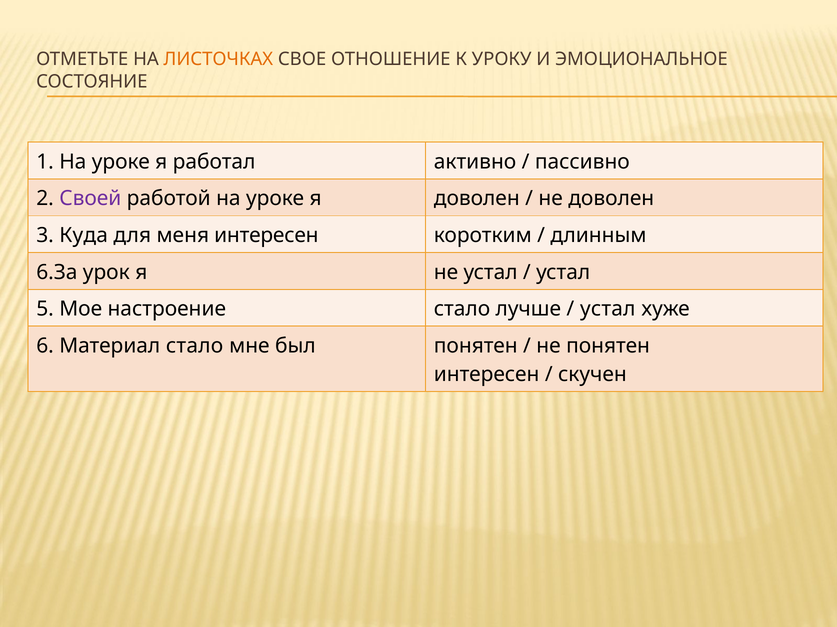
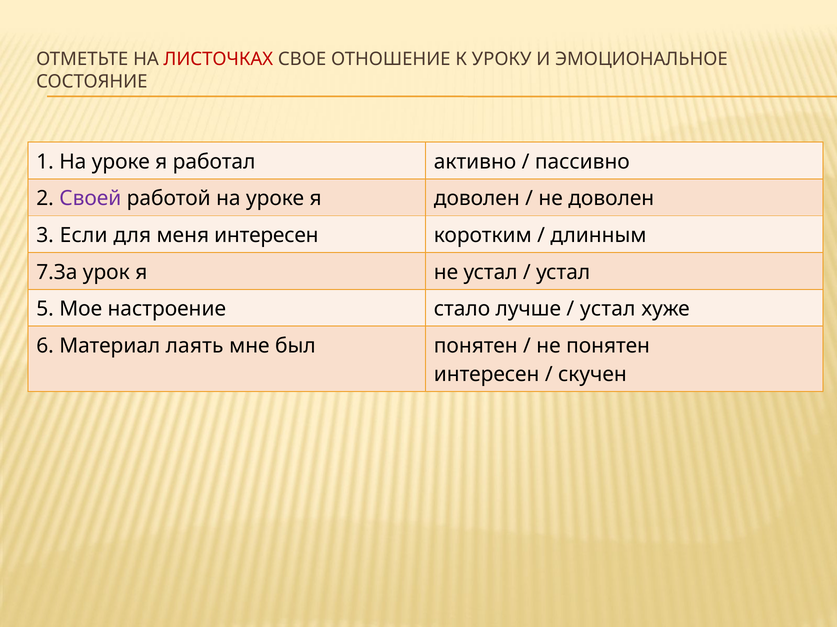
ЛИСТОЧКАХ colour: orange -> red
Куда: Куда -> Если
6.За: 6.За -> 7.За
Материал стало: стало -> лаять
